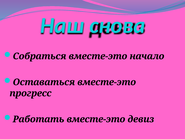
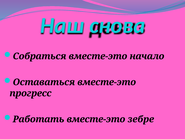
девиз: девиз -> зебре
